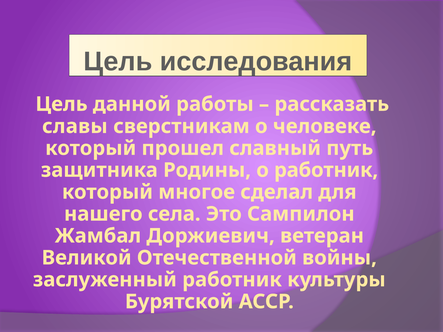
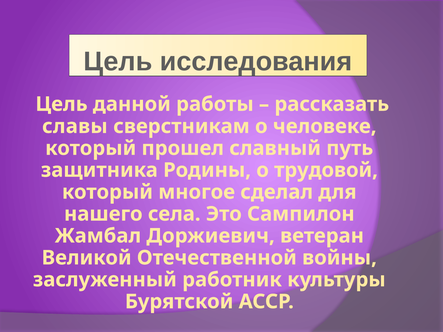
о работник: работник -> трудовой
